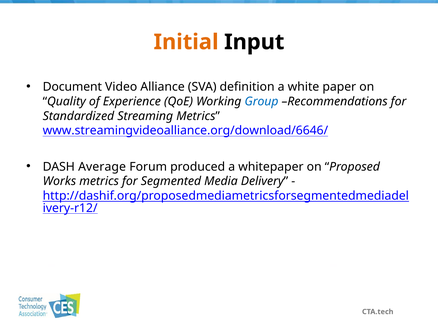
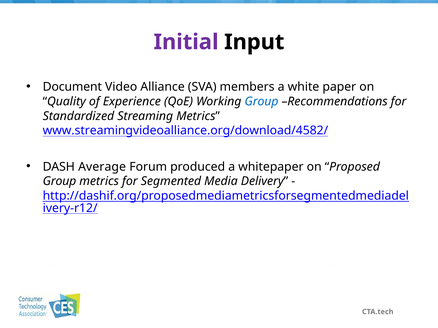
Initial colour: orange -> purple
definition: definition -> members
www.streamingvideoalliance.org/download/6646/: www.streamingvideoalliance.org/download/6646/ -> www.streamingvideoalliance.org/download/4582/
Works at (59, 182): Works -> Group
